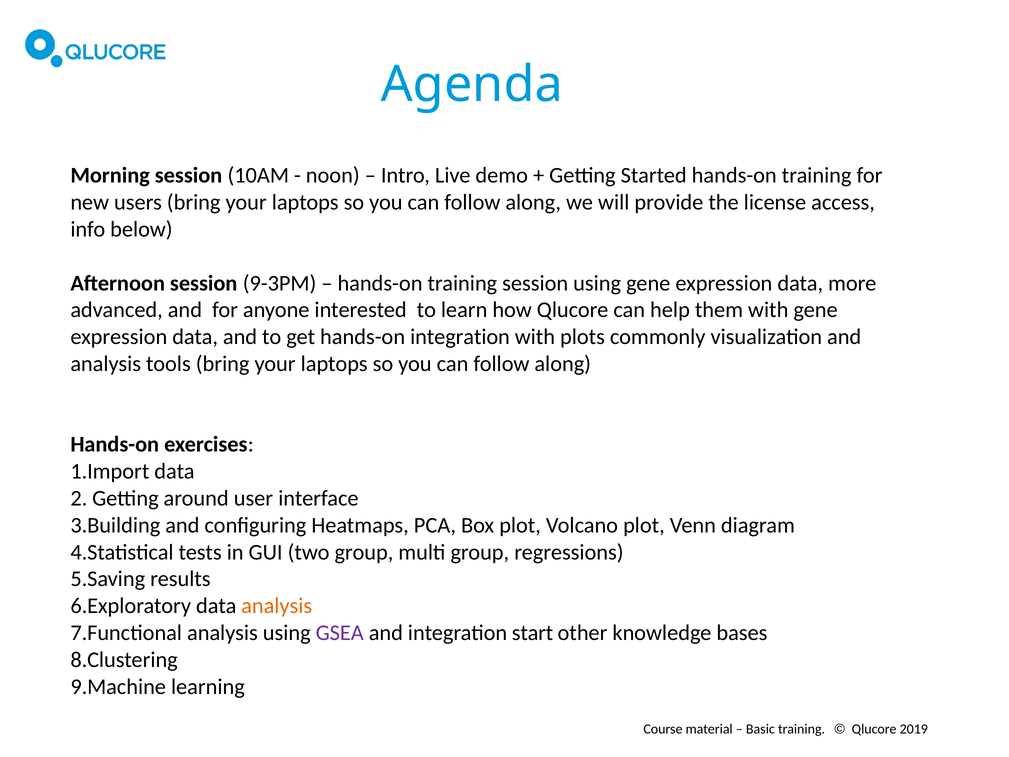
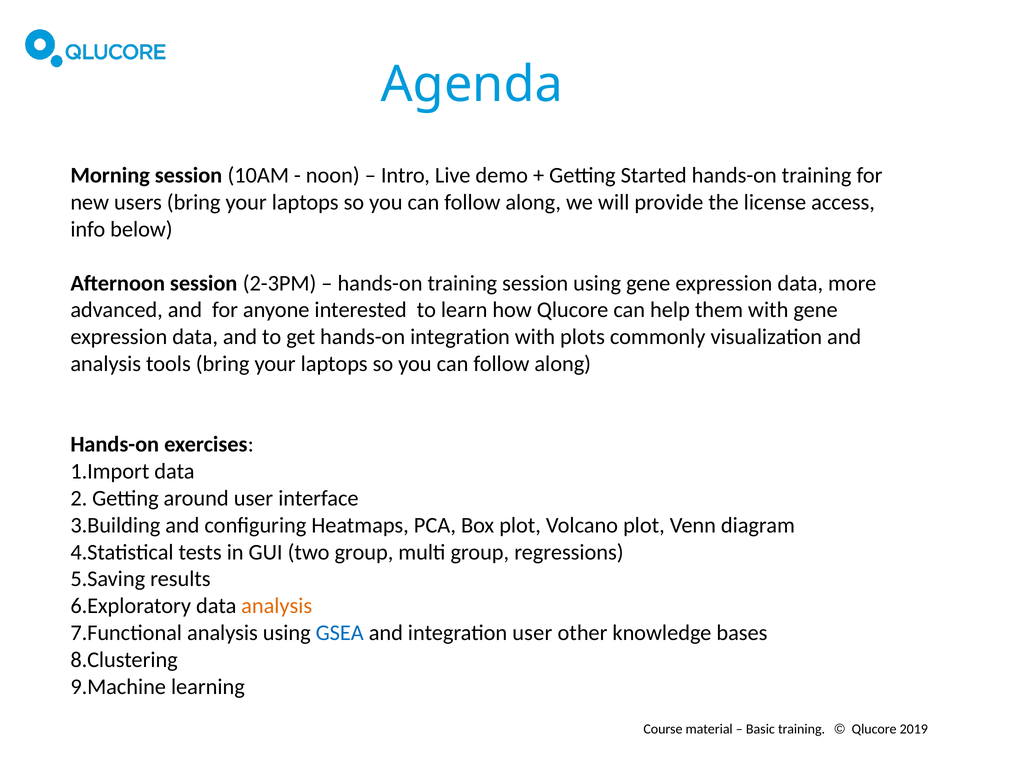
9-3PM: 9-3PM -> 2-3PM
GSEA colour: purple -> blue
integration start: start -> user
